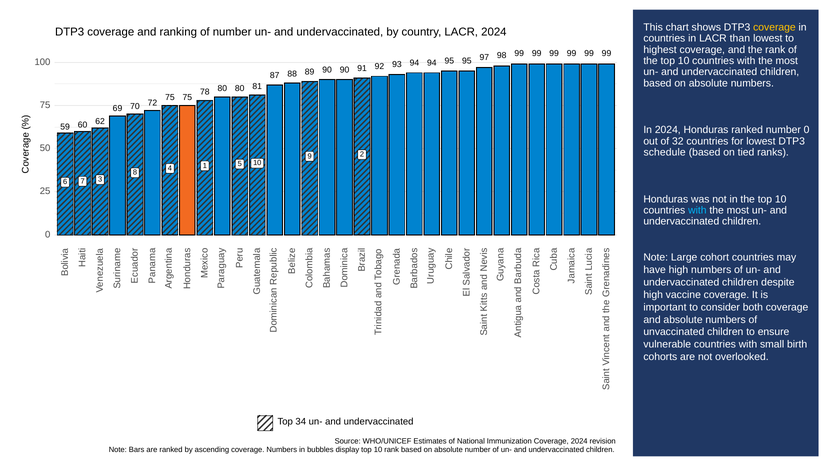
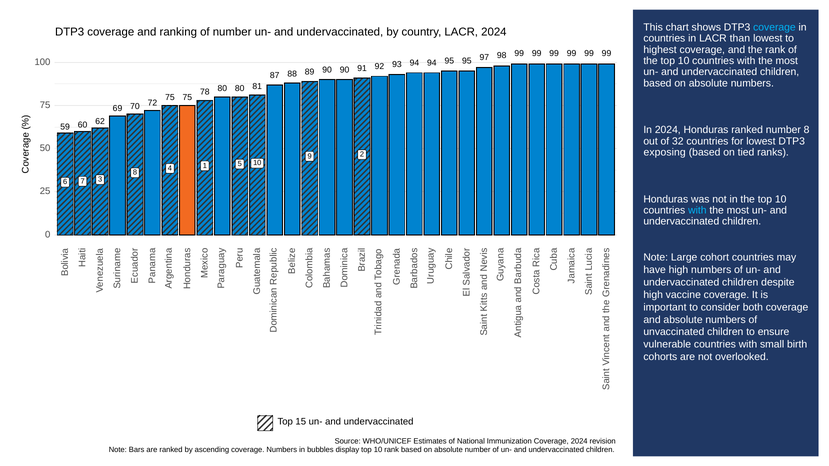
coverage at (774, 27) colour: yellow -> light blue
number 0: 0 -> 8
schedule: schedule -> exposing
34: 34 -> 15
